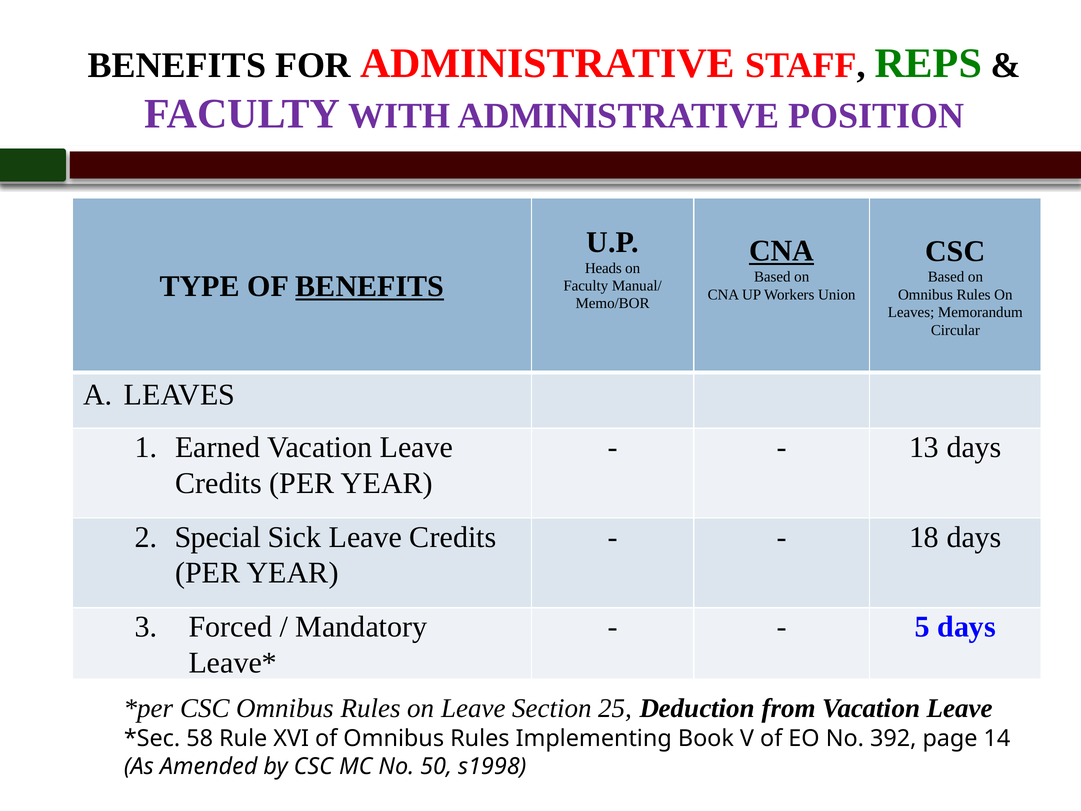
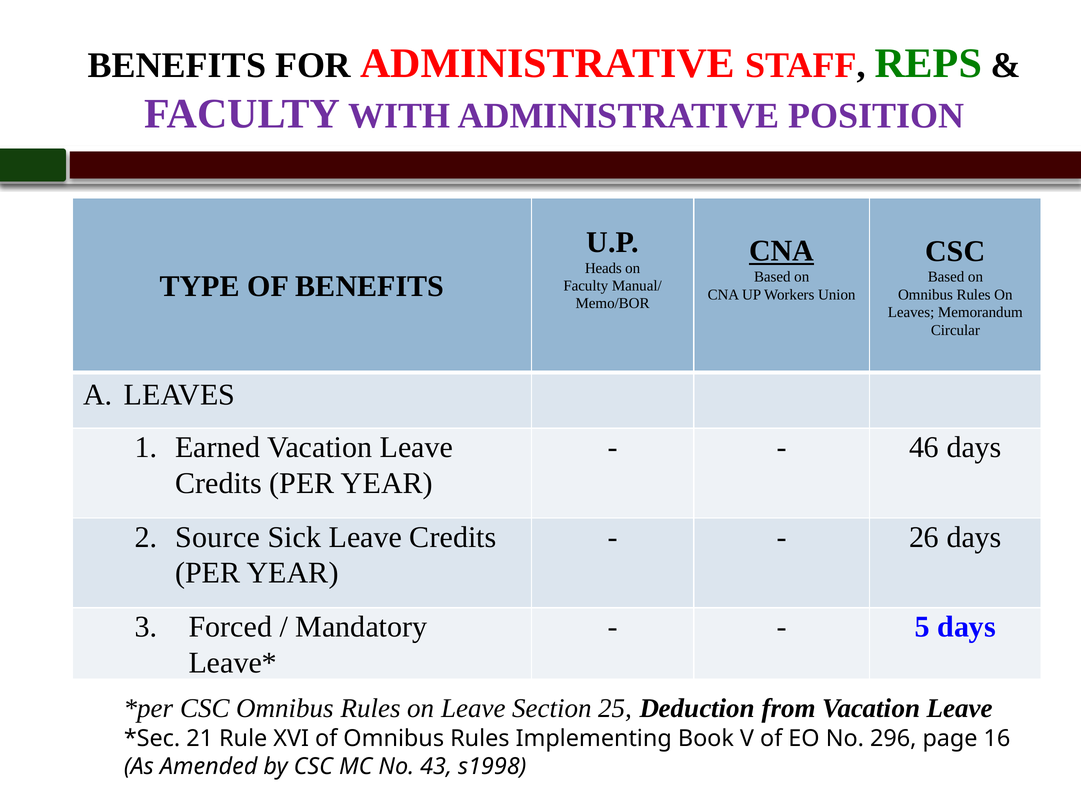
BENEFITS at (370, 286) underline: present -> none
13: 13 -> 46
Special: Special -> Source
18: 18 -> 26
58: 58 -> 21
392: 392 -> 296
14: 14 -> 16
50: 50 -> 43
